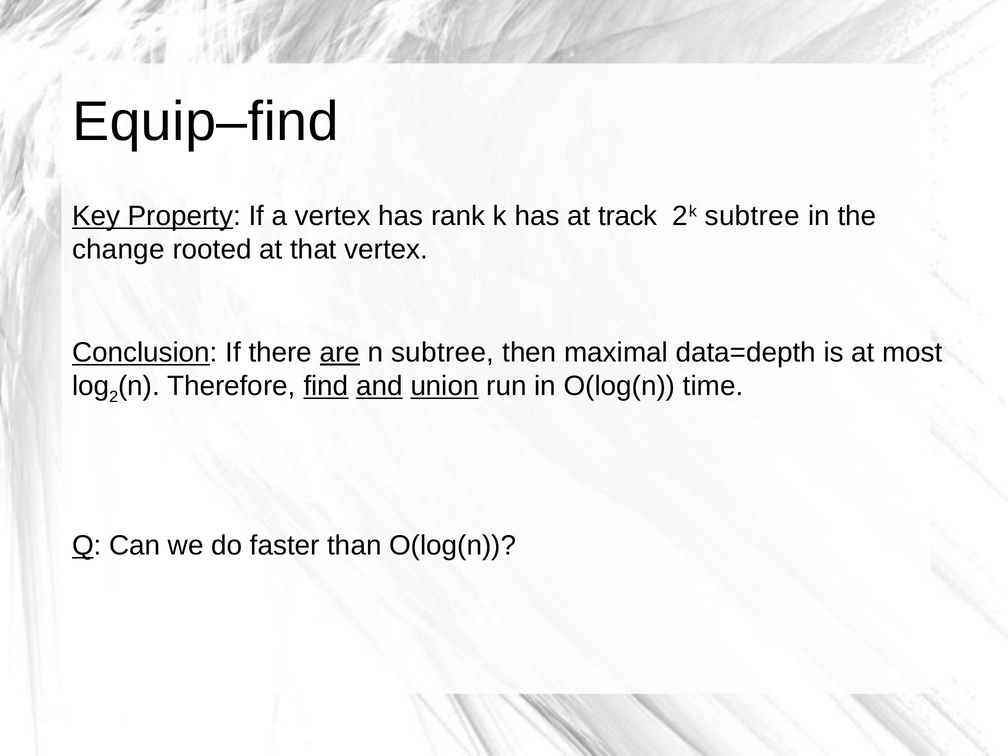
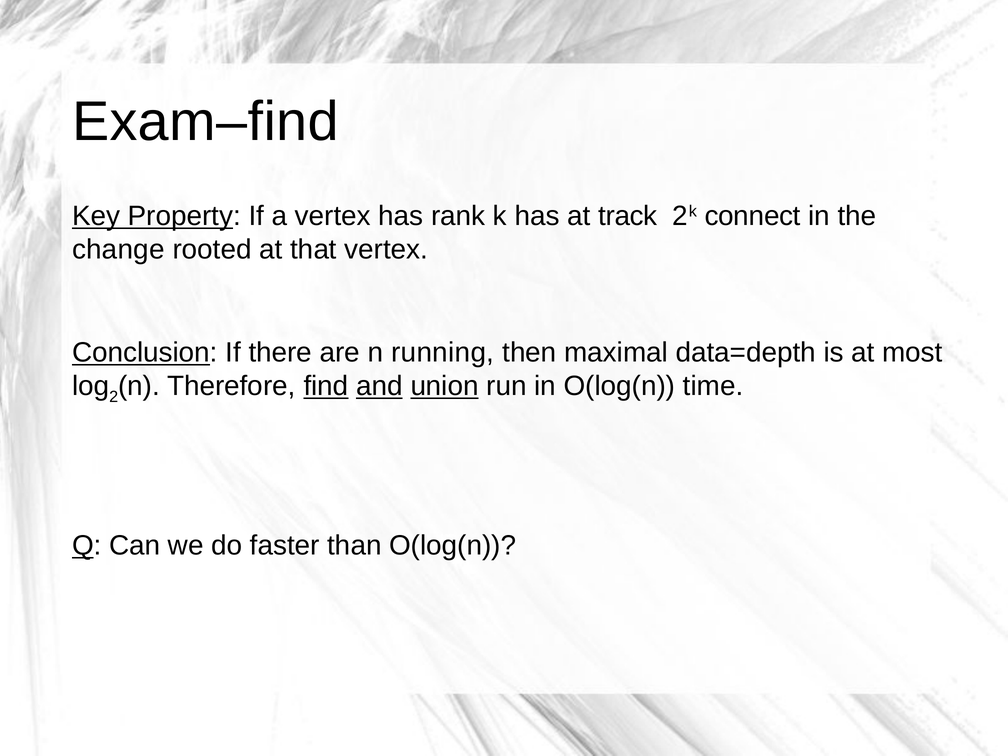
Equip–find: Equip–find -> Exam–find
2k subtree: subtree -> connect
are underline: present -> none
n subtree: subtree -> running
